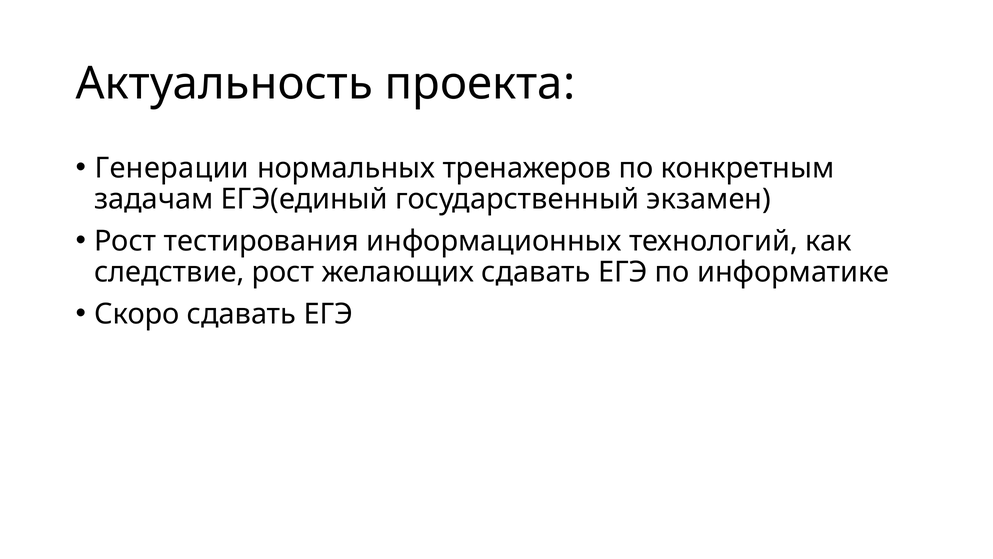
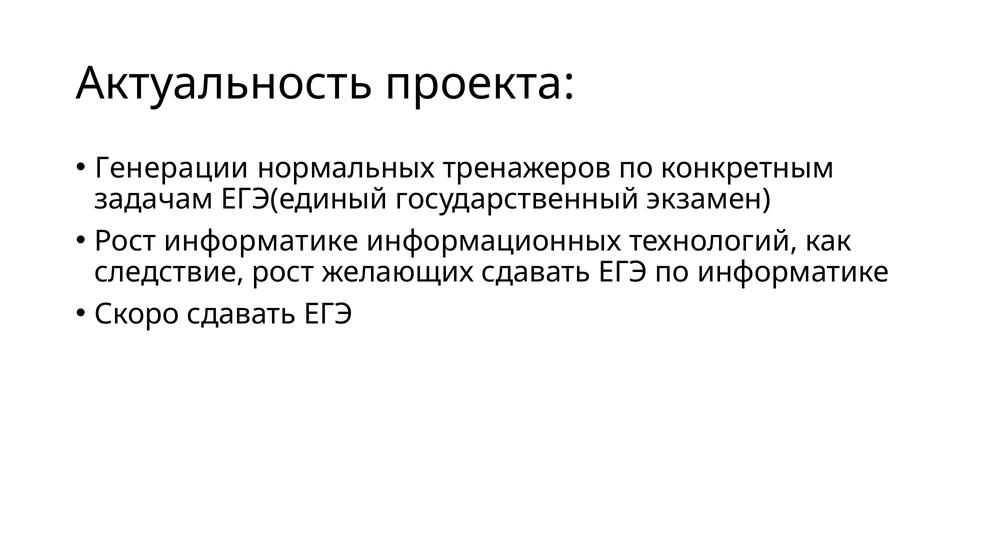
Рост тестирования: тестирования -> информатике
